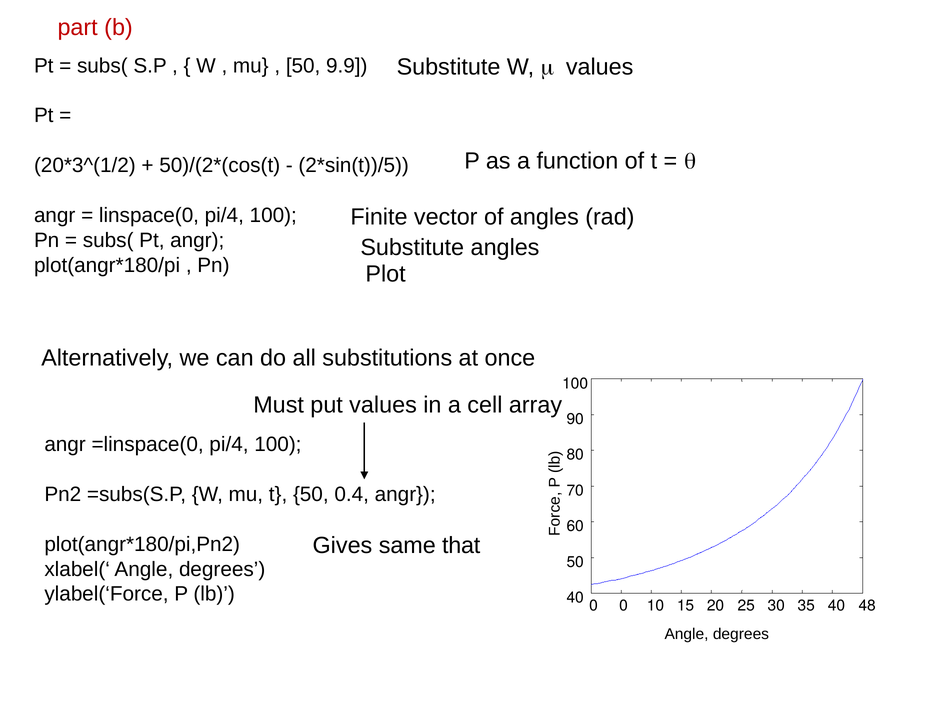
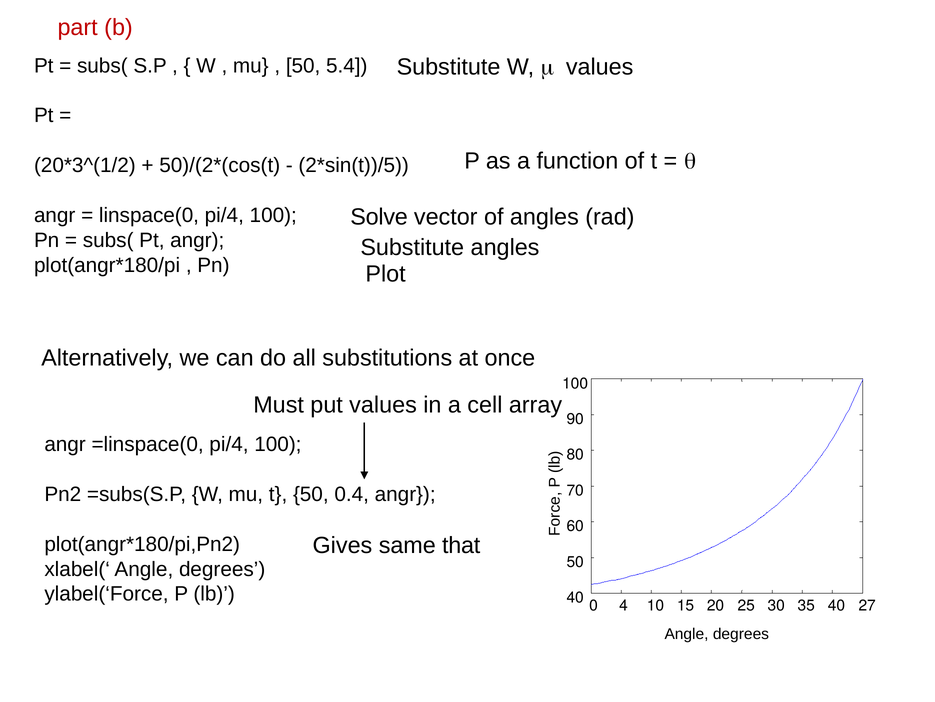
9.9: 9.9 -> 5.4
Finite: Finite -> Solve
0 0: 0 -> 4
48: 48 -> 27
